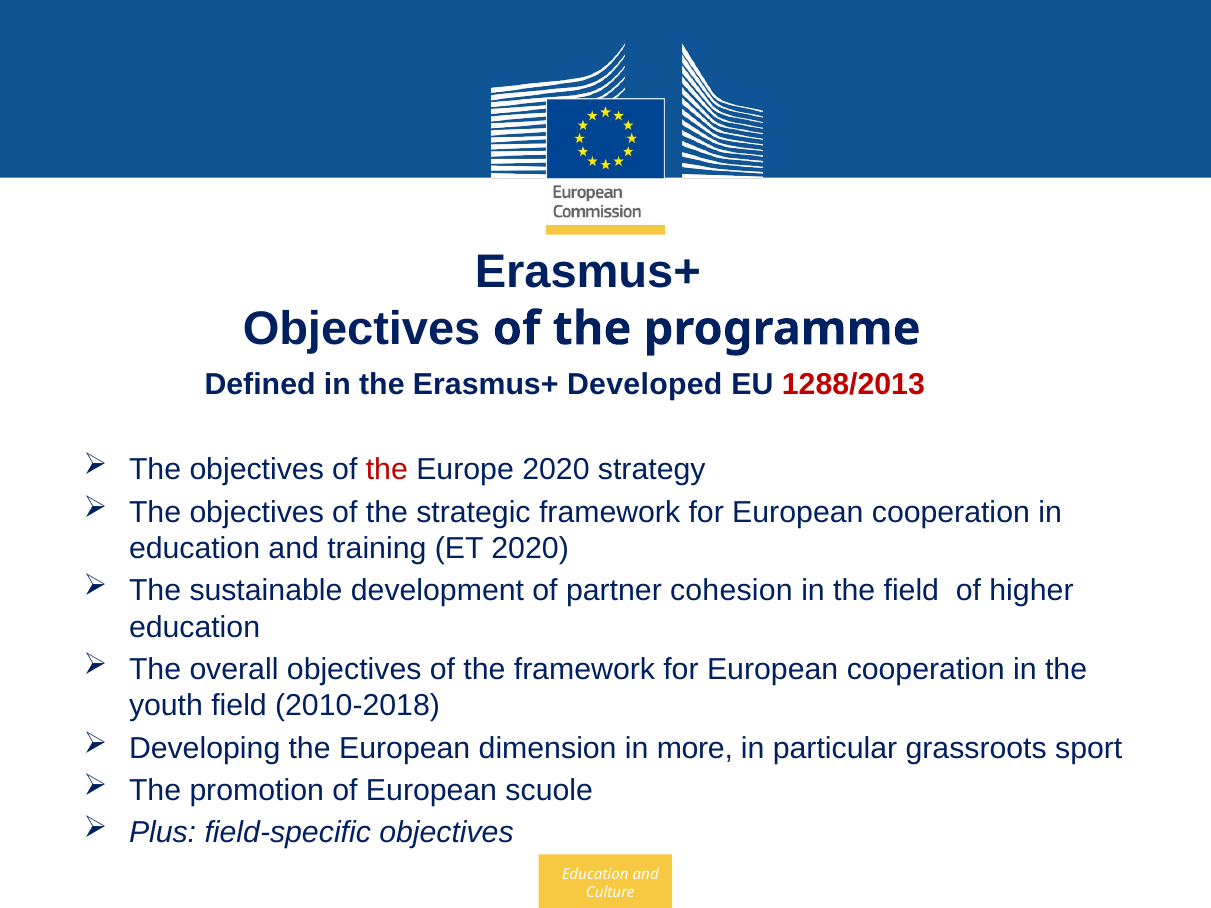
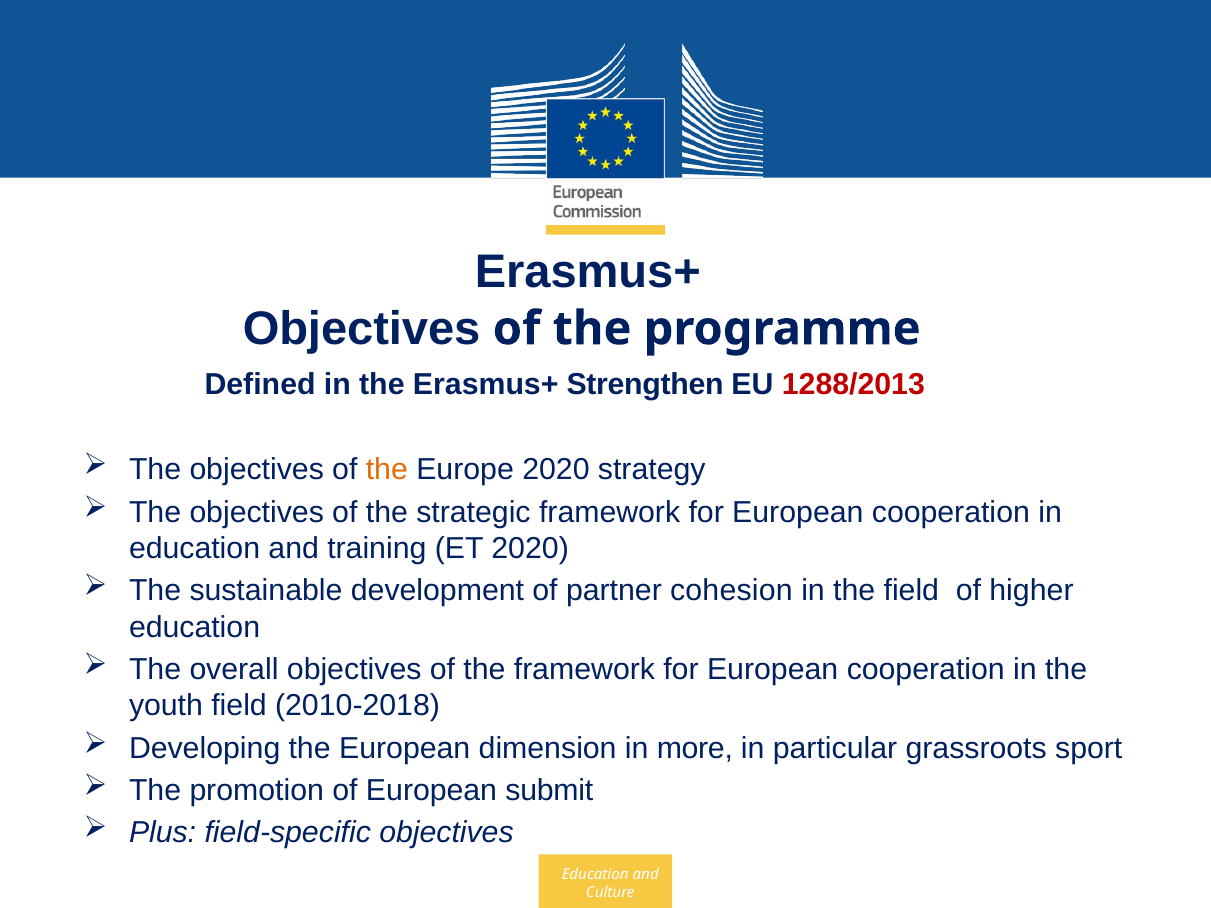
Developed: Developed -> Strengthen
the at (387, 470) colour: red -> orange
scuole: scuole -> submit
